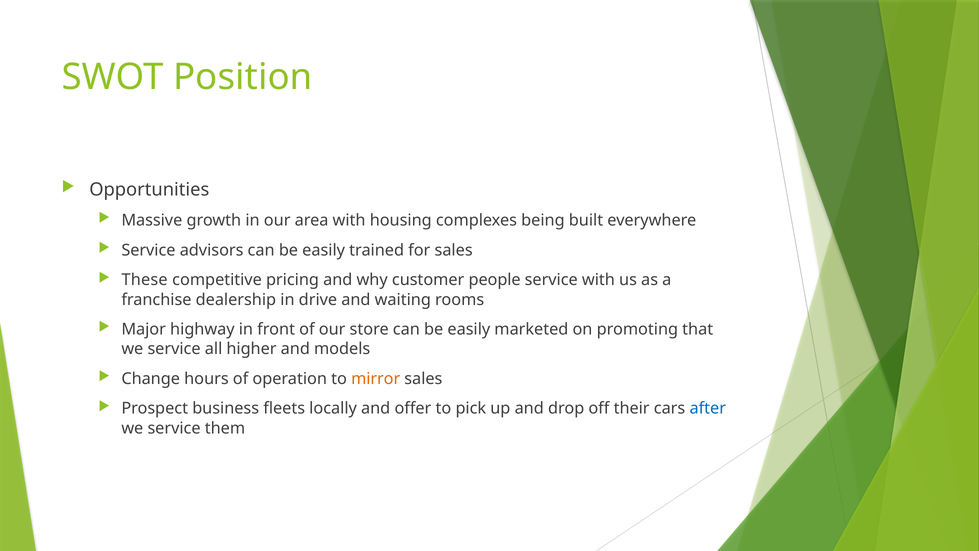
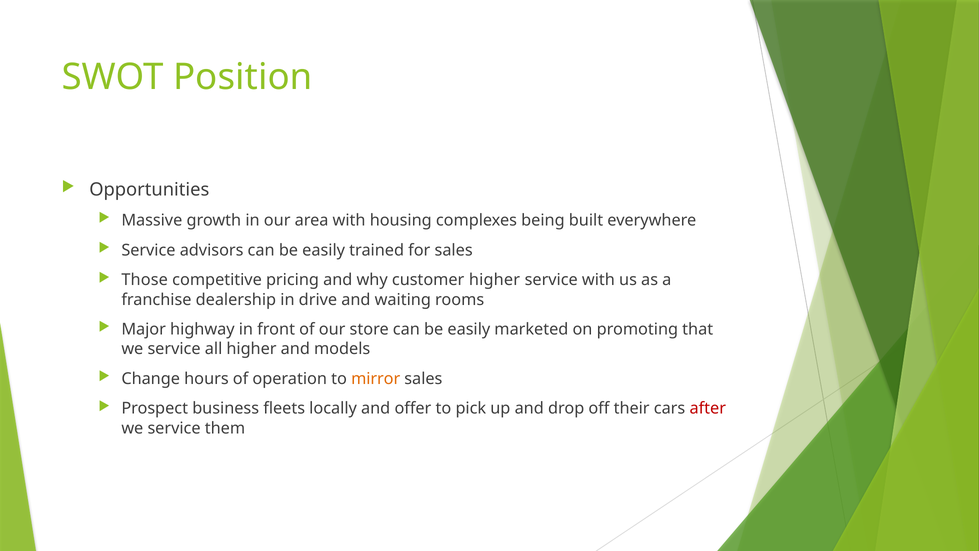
These: These -> Those
customer people: people -> higher
after colour: blue -> red
